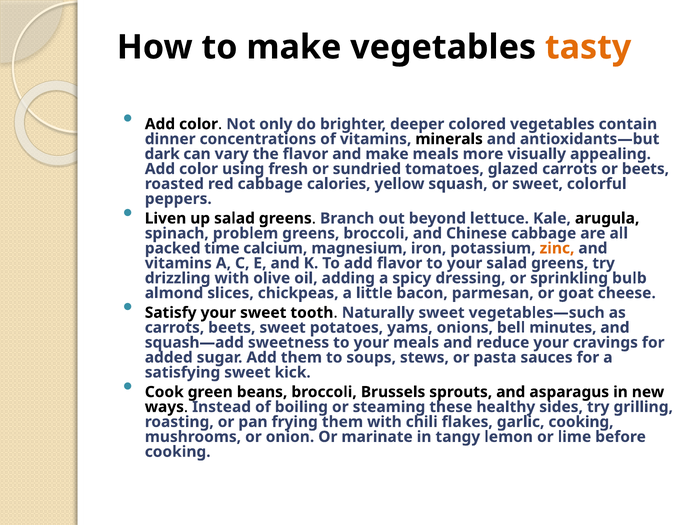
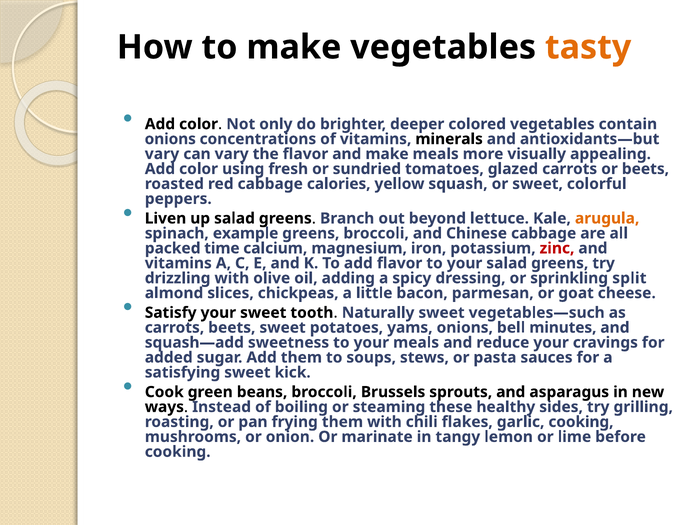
dinner at (170, 139): dinner -> onions
dark at (162, 154): dark -> vary
arugula colour: black -> orange
problem: problem -> example
zinc colour: orange -> red
bulb: bulb -> split
